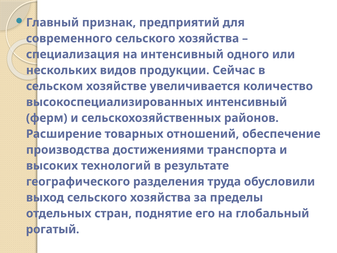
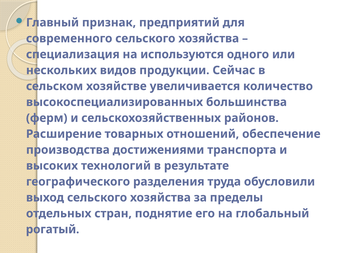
на интенсивный: интенсивный -> используются
высокоспециализированных интенсивный: интенсивный -> большинства
